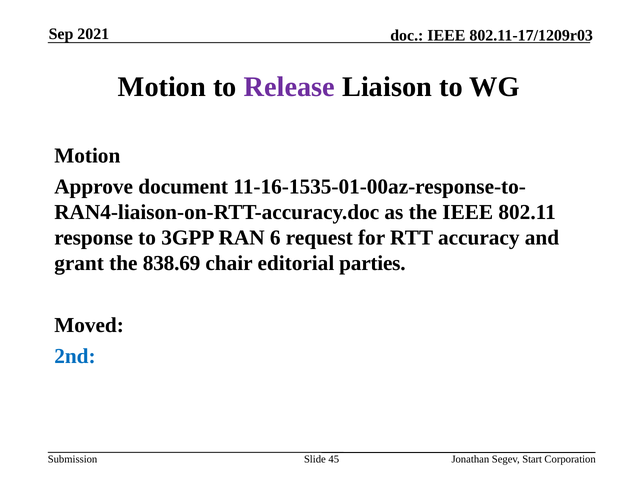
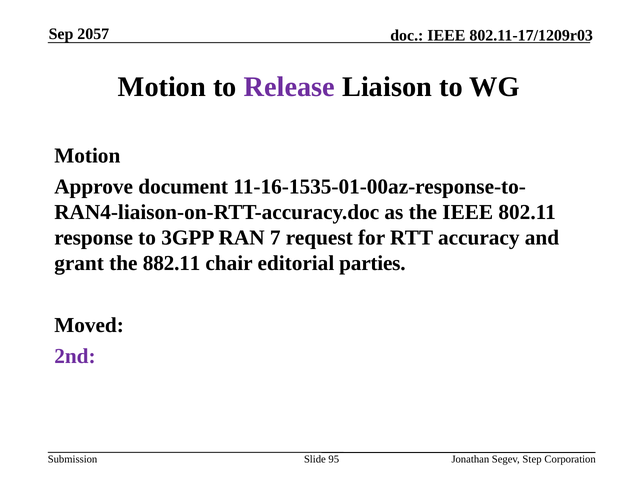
2021: 2021 -> 2057
6: 6 -> 7
838.69: 838.69 -> 882.11
2nd colour: blue -> purple
45: 45 -> 95
Start: Start -> Step
